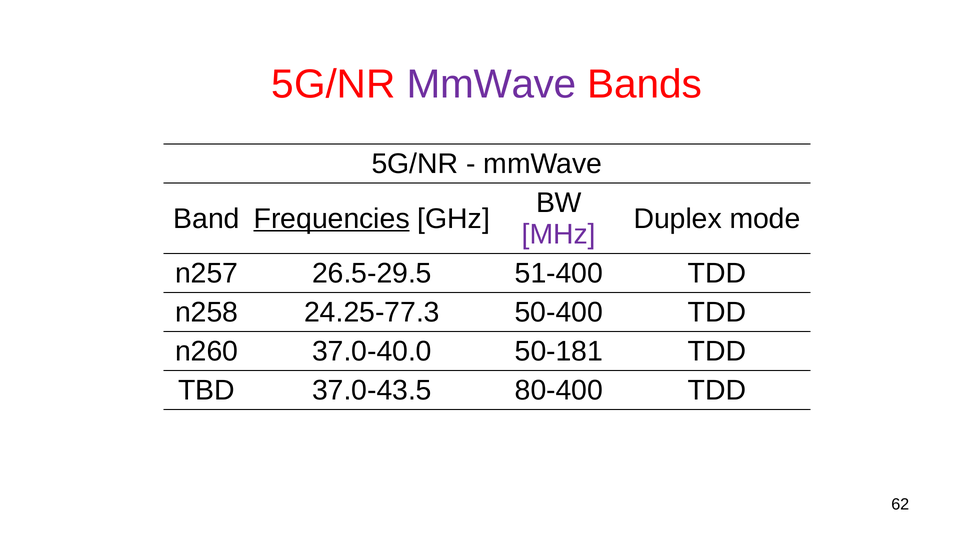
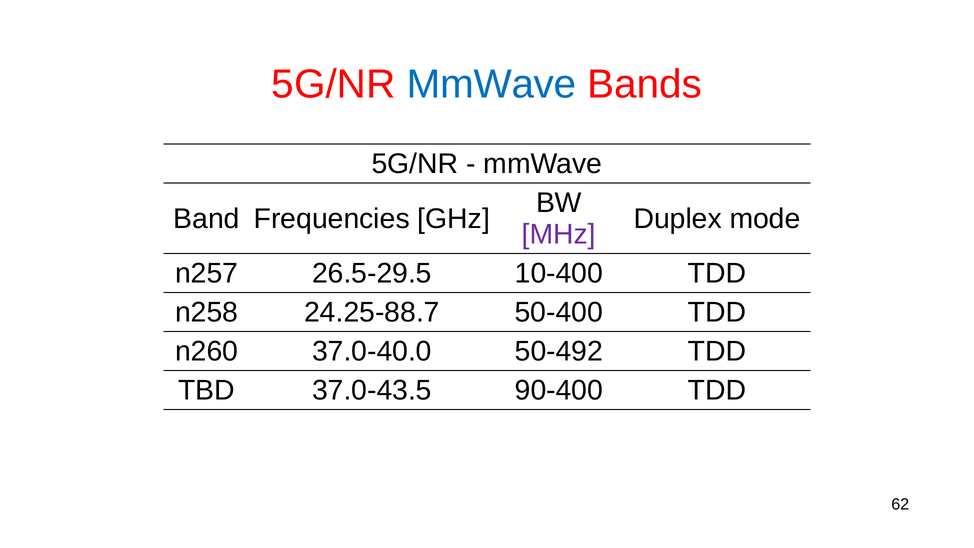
MmWave at (491, 85) colour: purple -> blue
Frequencies underline: present -> none
51-400: 51-400 -> 10-400
24.25-77.3: 24.25-77.3 -> 24.25-88.7
50-181: 50-181 -> 50-492
80-400: 80-400 -> 90-400
